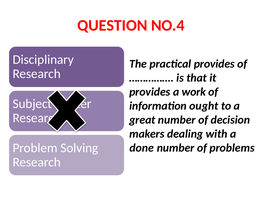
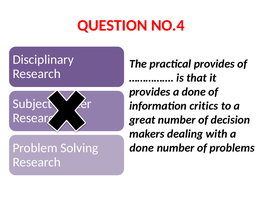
provides a work: work -> done
ought: ought -> critics
